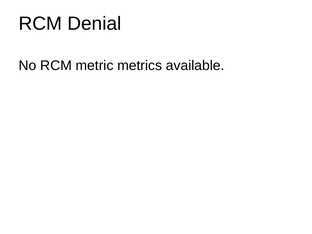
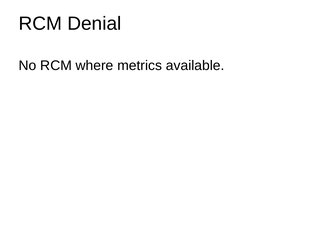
metric: metric -> where
